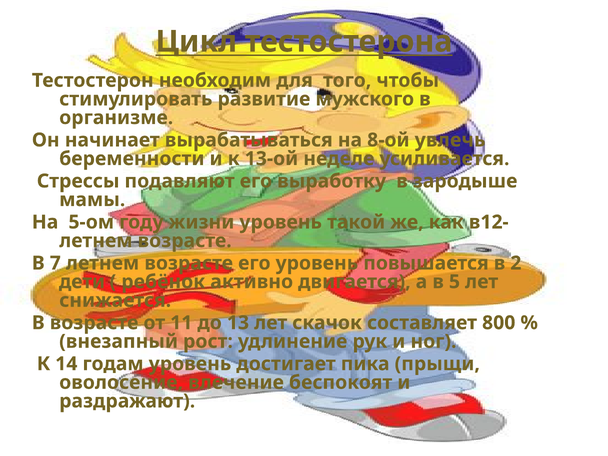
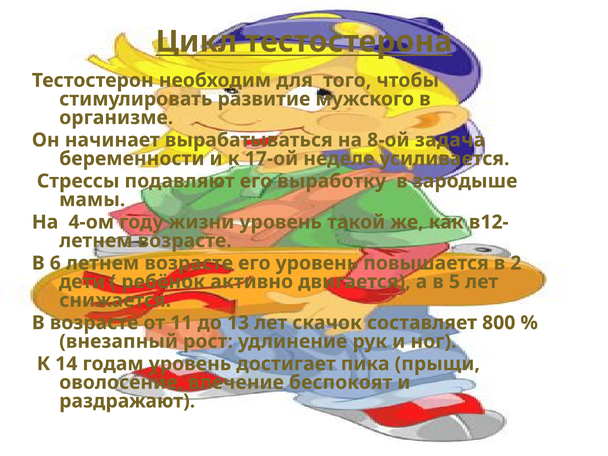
увлечь: увлечь -> задача
13-ой: 13-ой -> 17-ой
5-ом: 5-ом -> 4-ом
7: 7 -> 6
